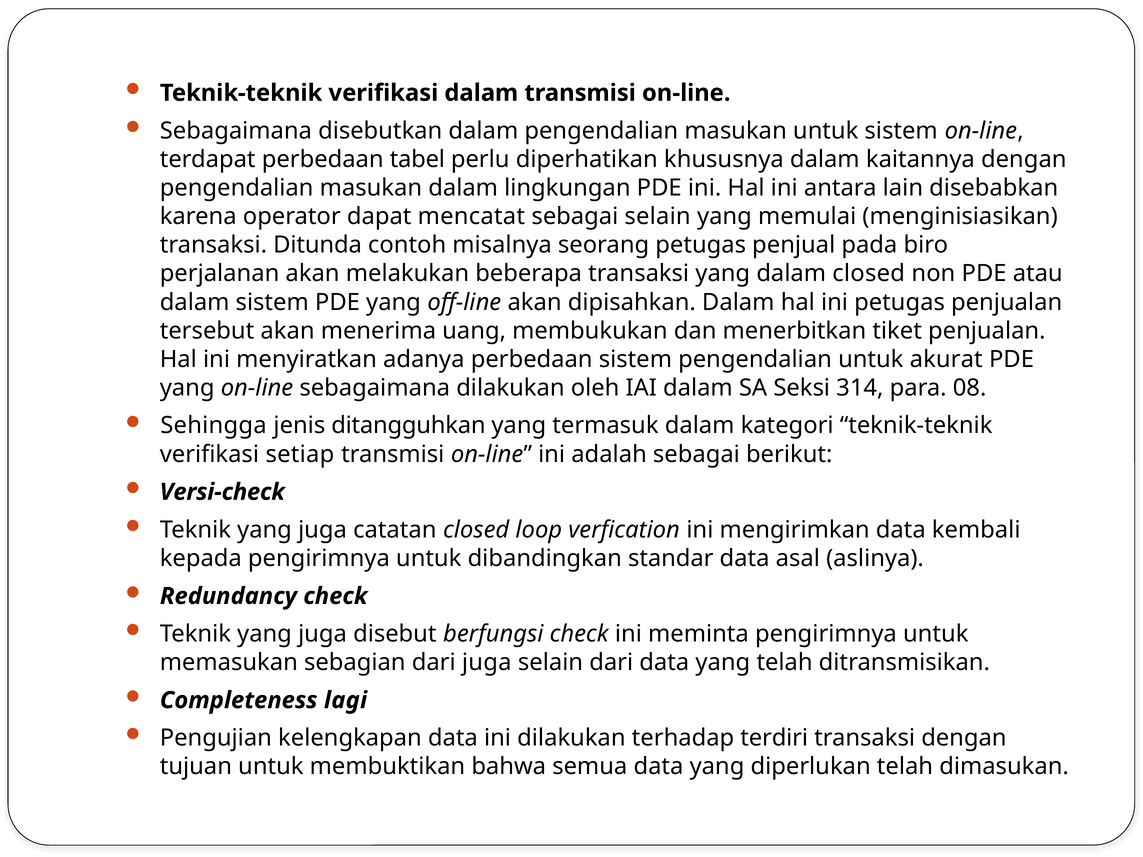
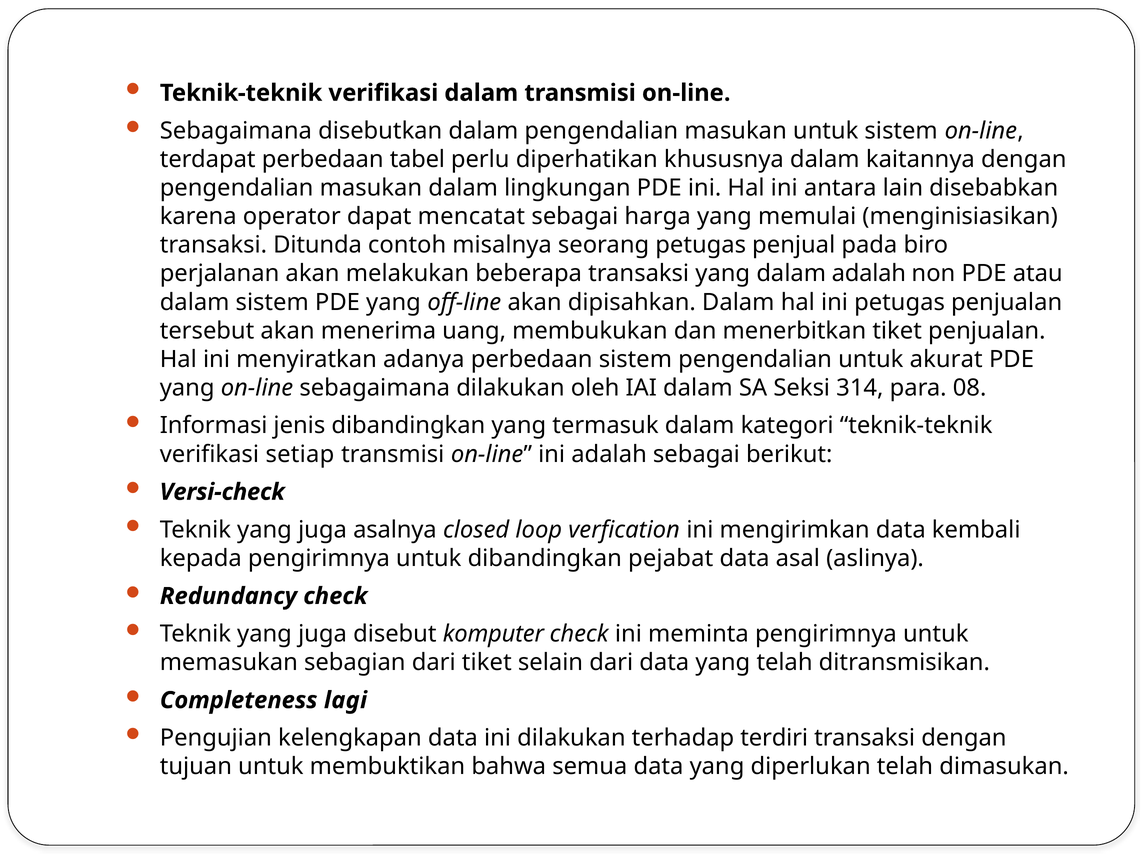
sebagai selain: selain -> harga
dalam closed: closed -> adalah
Sehingga: Sehingga -> Informasi
jenis ditangguhkan: ditangguhkan -> dibandingkan
catatan: catatan -> asalnya
standar: standar -> pejabat
berfungsi: berfungsi -> komputer
dari juga: juga -> tiket
